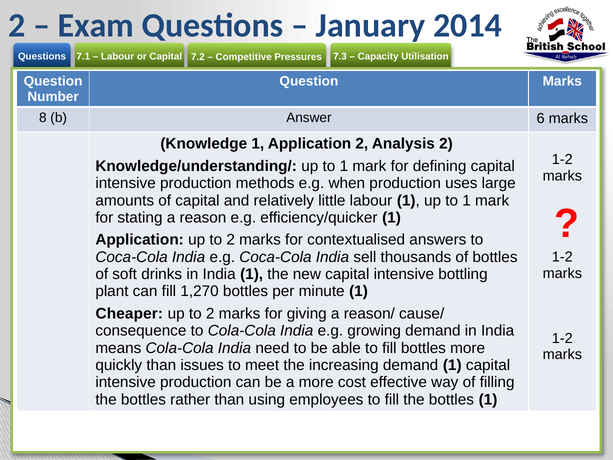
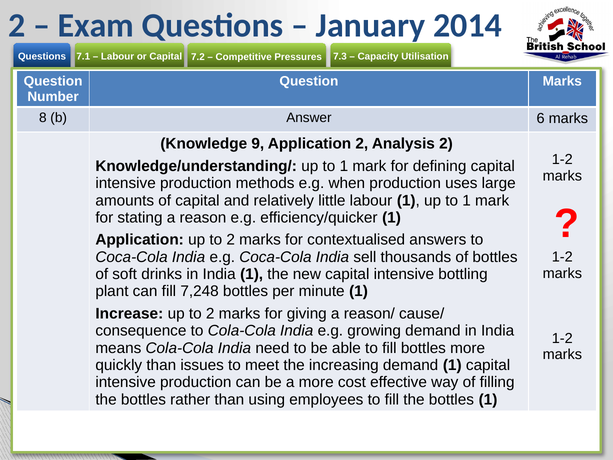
Knowledge 1: 1 -> 9
1,270: 1,270 -> 7,248
Cheaper: Cheaper -> Increase
